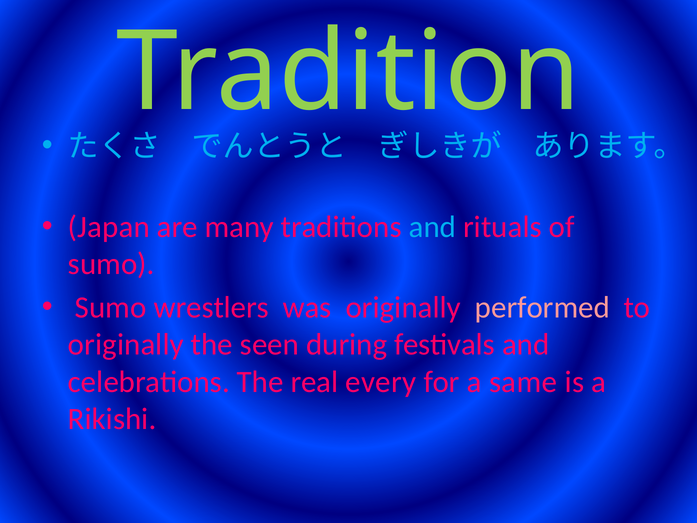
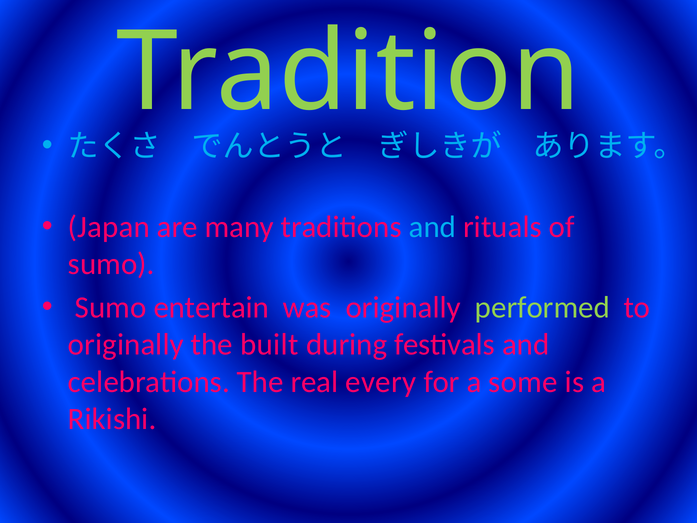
wrestlers: wrestlers -> entertain
performed colour: pink -> light green
seen: seen -> built
same: same -> some
